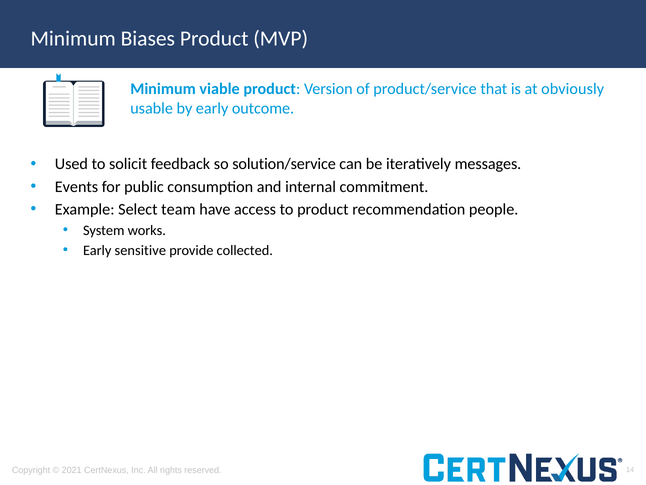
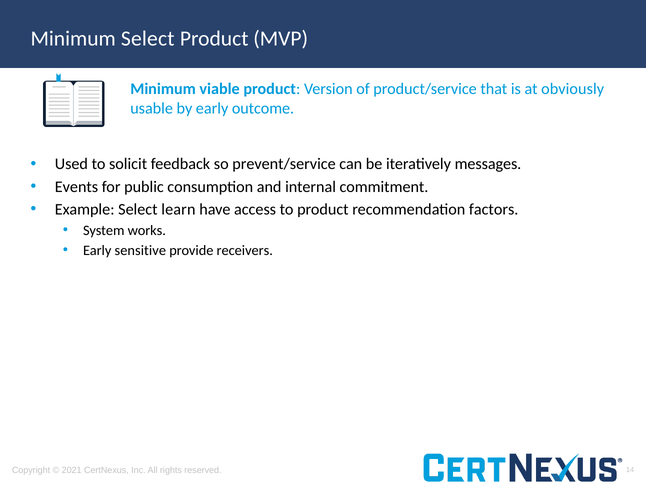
Minimum Biases: Biases -> Select
solution/service: solution/service -> prevent/service
team: team -> learn
people: people -> factors
collected: collected -> receivers
